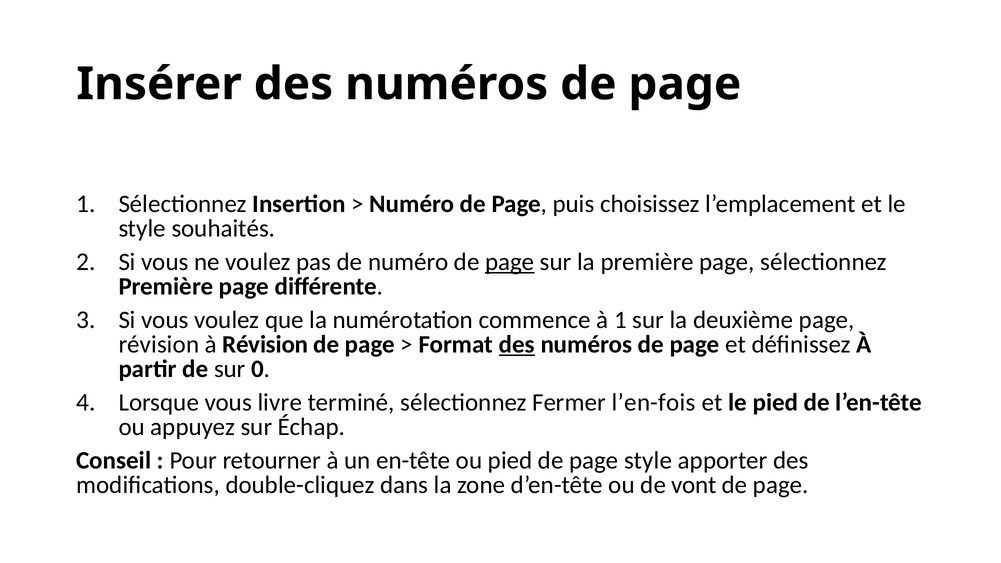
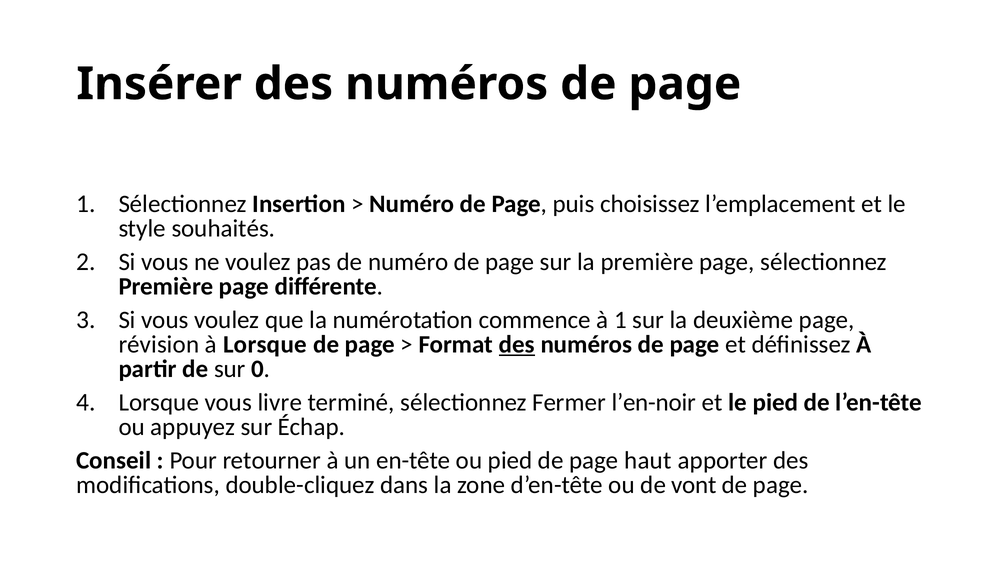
page at (510, 262) underline: present -> none
à Révision: Révision -> Lorsque
l’en-fois: l’en-fois -> l’en-noir
page style: style -> haut
